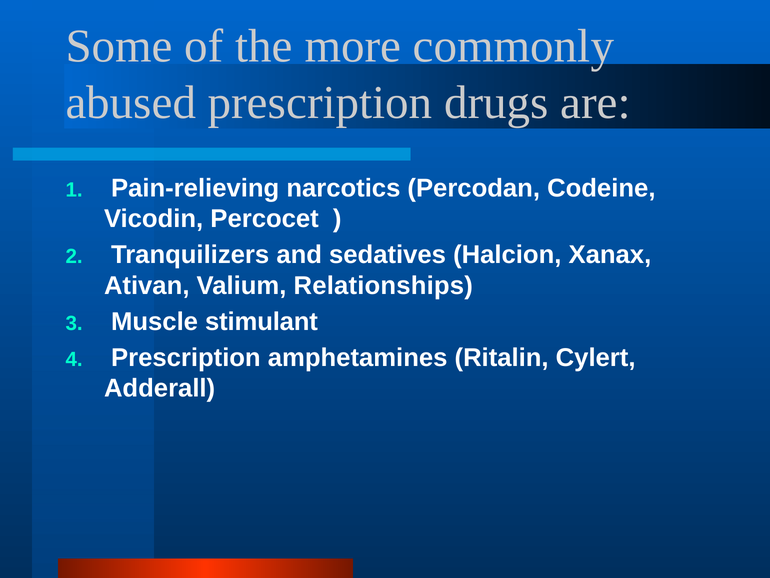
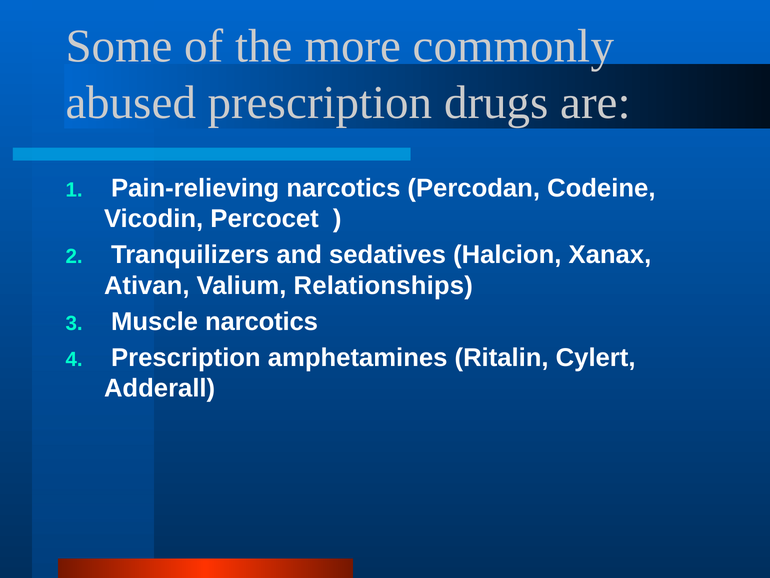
Muscle stimulant: stimulant -> narcotics
